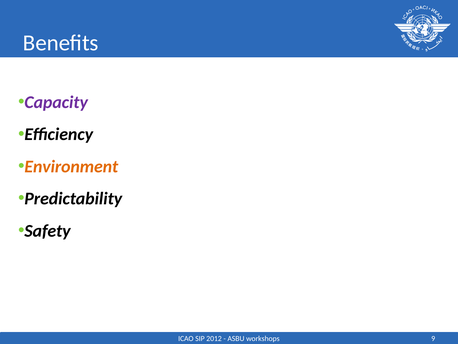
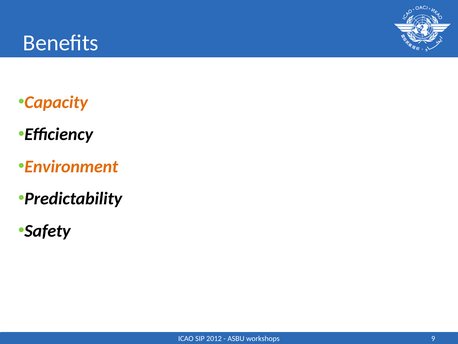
Capacity colour: purple -> orange
